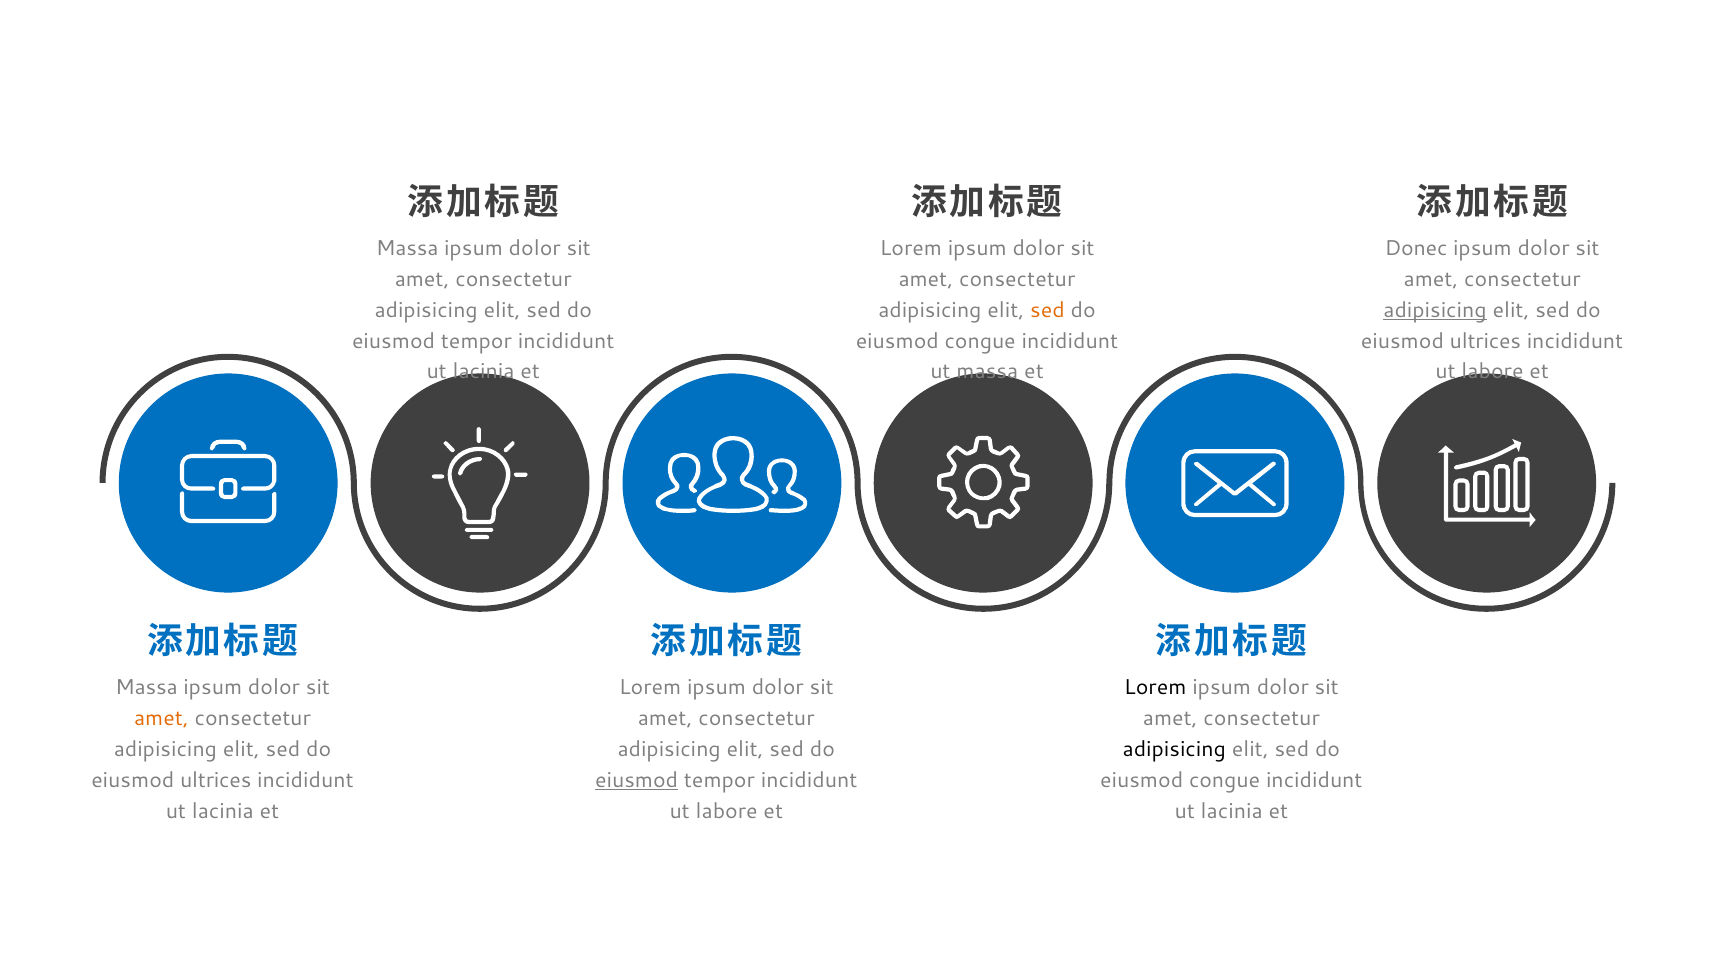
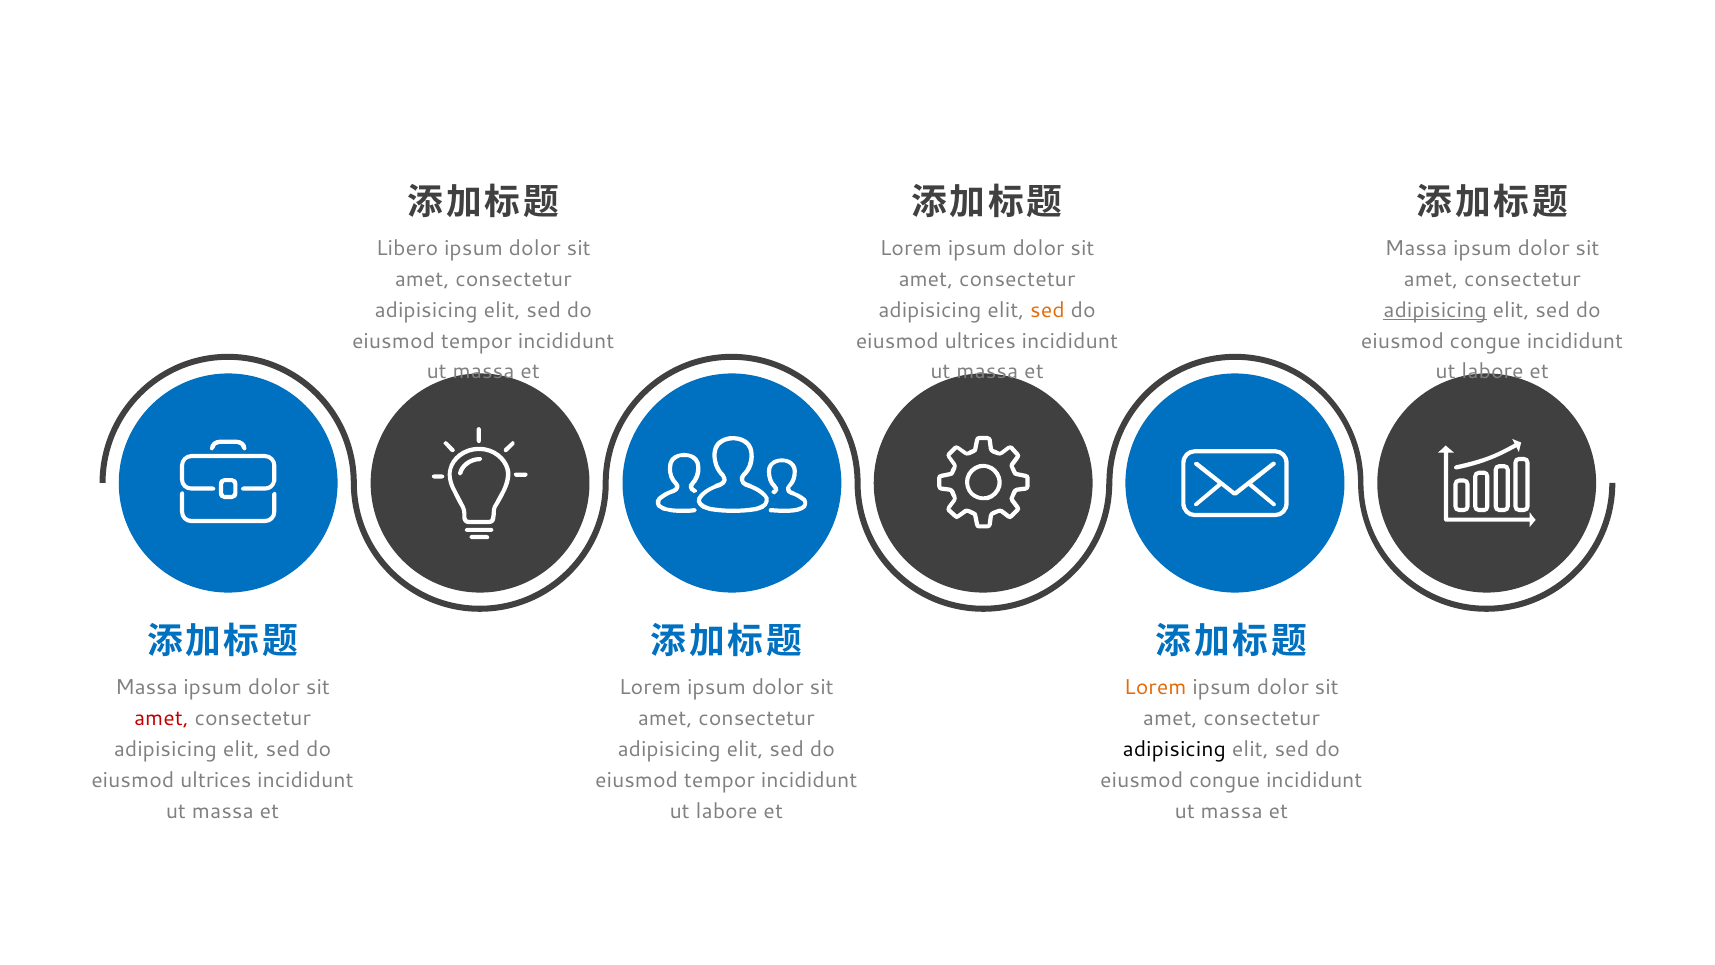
Massa at (407, 248): Massa -> Libero
Donec at (1416, 248): Donec -> Massa
congue at (980, 341): congue -> ultrices
ultrices at (1485, 341): ultrices -> congue
lacinia at (484, 372): lacinia -> massa
Lorem at (1155, 688) colour: black -> orange
amet at (161, 718) colour: orange -> red
eiusmod at (637, 780) underline: present -> none
lacinia at (223, 811): lacinia -> massa
lacinia at (1232, 811): lacinia -> massa
